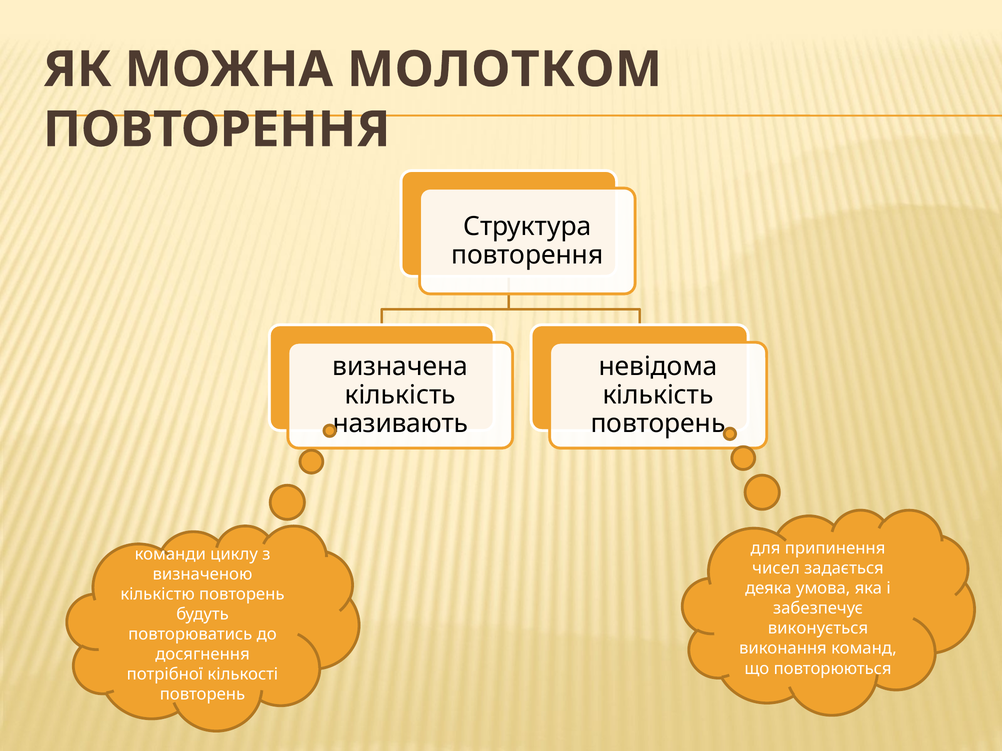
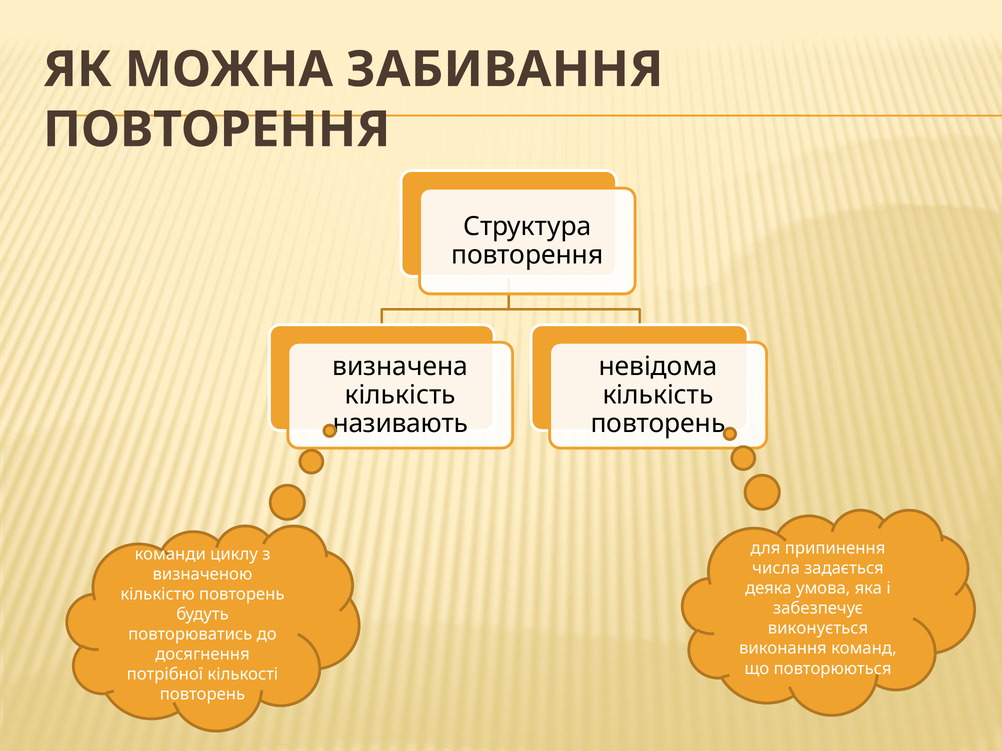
МОЛОТКОМ: МОЛОТКОМ -> ЗАБИВАННЯ
чисел: чисел -> числа
